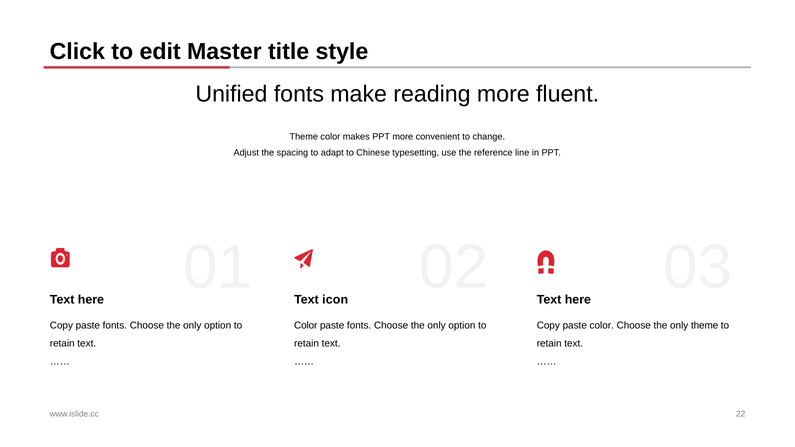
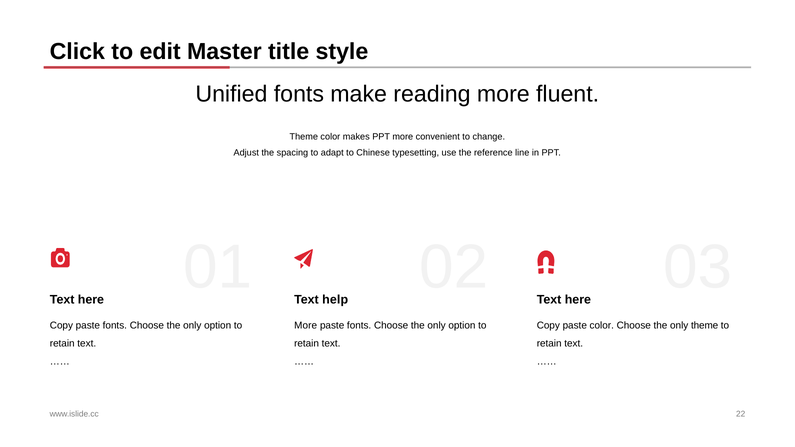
icon: icon -> help
Color at (306, 326): Color -> More
